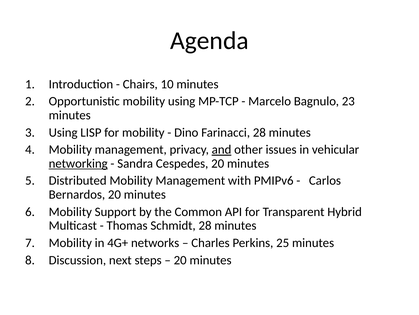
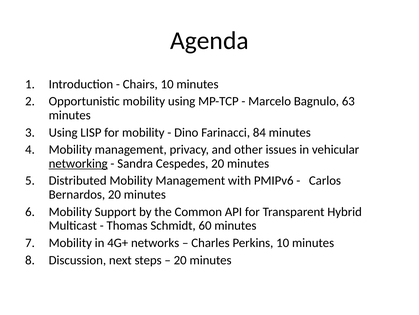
23: 23 -> 63
Farinacci 28: 28 -> 84
and underline: present -> none
Schmidt 28: 28 -> 60
Perkins 25: 25 -> 10
